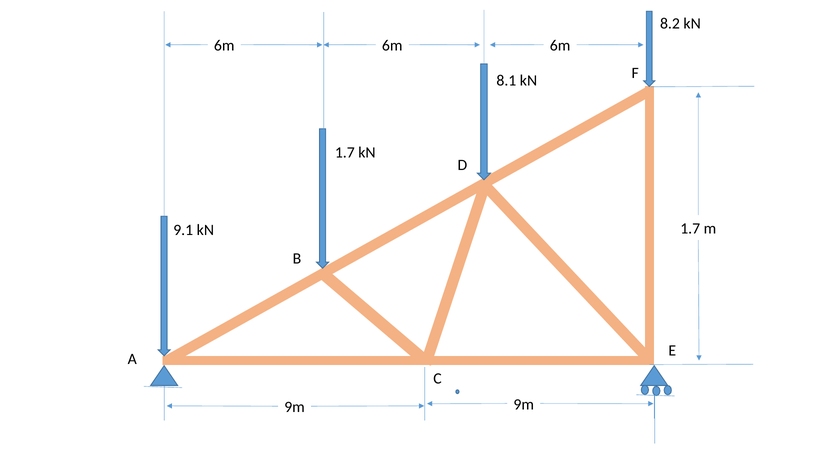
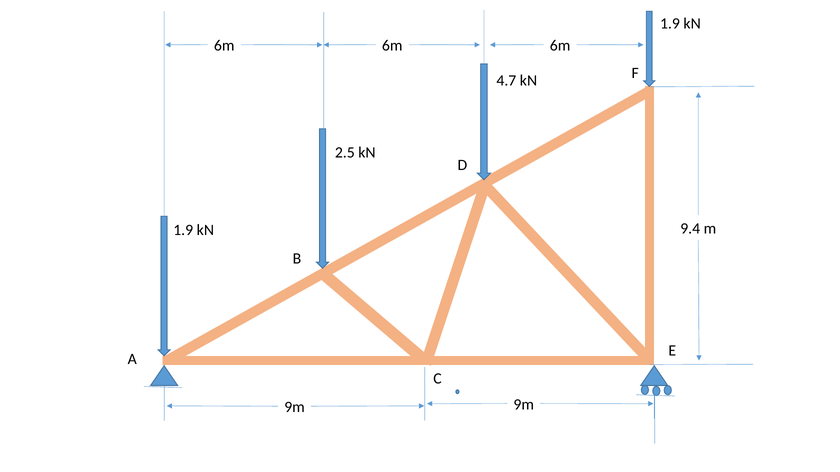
8.2 at (670, 23): 8.2 -> 1.9
8.1: 8.1 -> 4.7
1.7 at (345, 153): 1.7 -> 2.5
1.7 at (690, 229): 1.7 -> 9.4
9.1 at (183, 230): 9.1 -> 1.9
